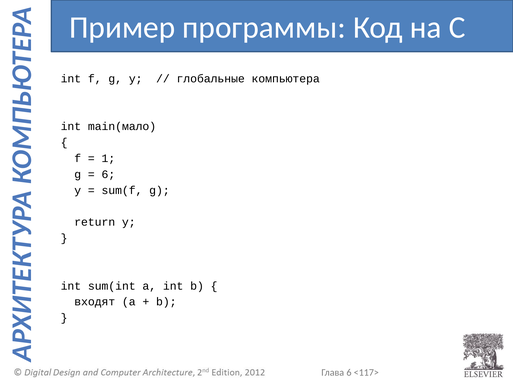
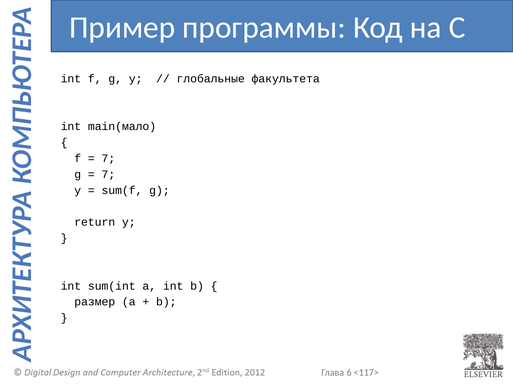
компьютера: компьютера -> факультета
1 at (108, 158): 1 -> 7
6 at (108, 174): 6 -> 7
входят: входят -> размер
